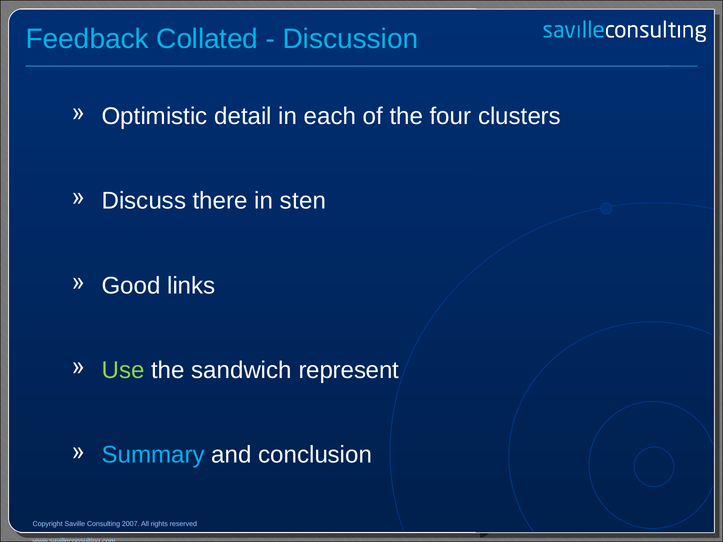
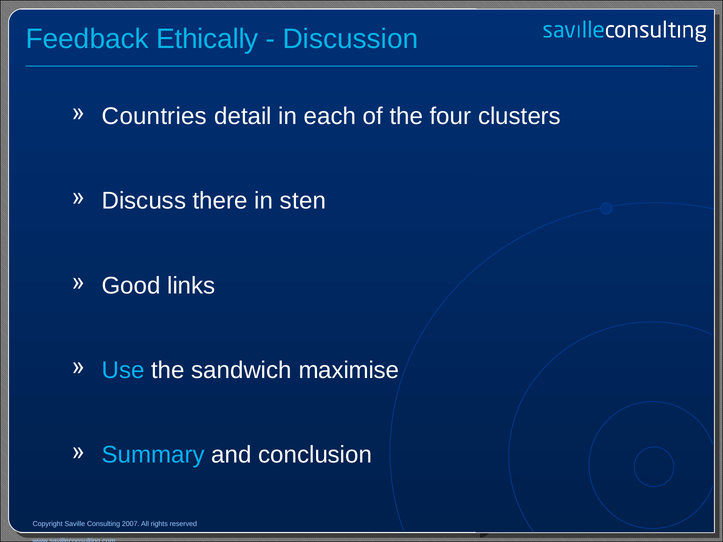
Collated: Collated -> Ethically
Optimistic: Optimistic -> Countries
Use colour: light green -> light blue
represent: represent -> maximise
